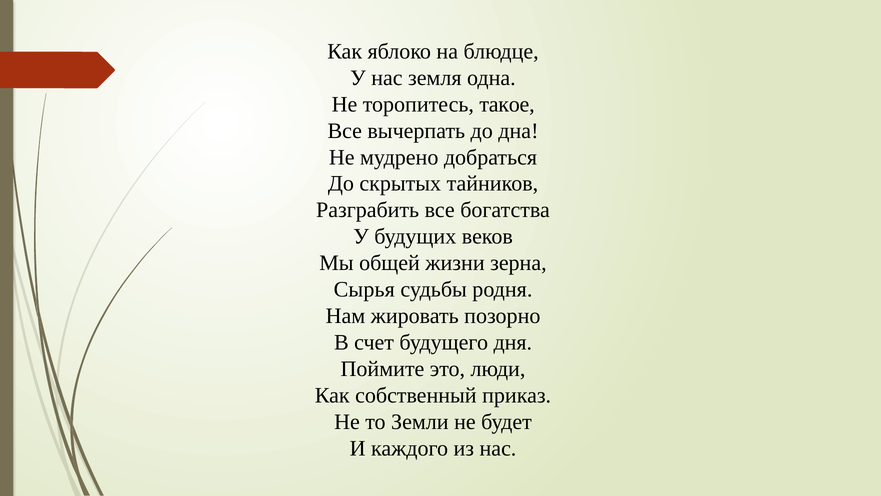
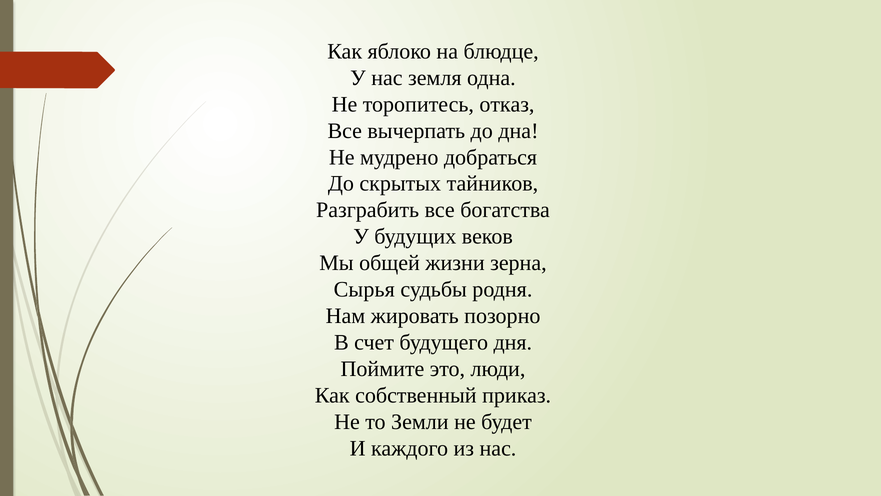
такое: такое -> отказ
